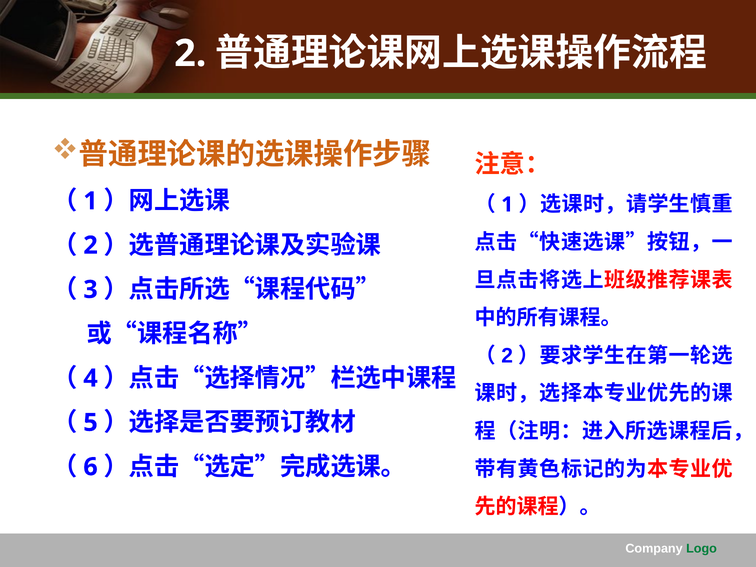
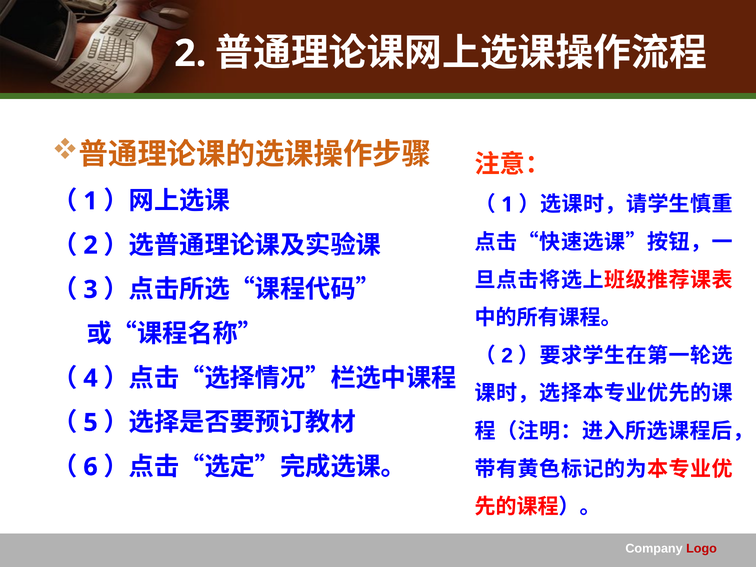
Logo colour: green -> red
